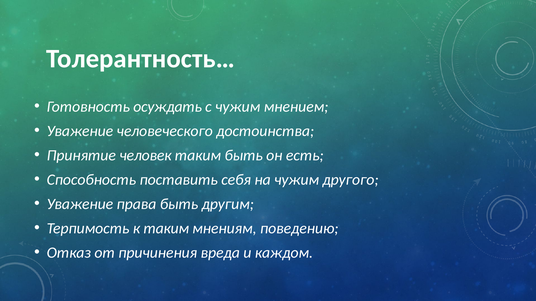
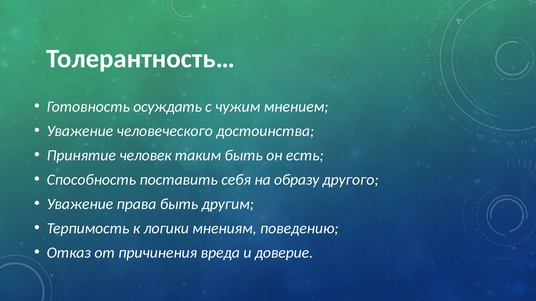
на чужим: чужим -> образу
к таким: таким -> логики
каждом: каждом -> доверие
